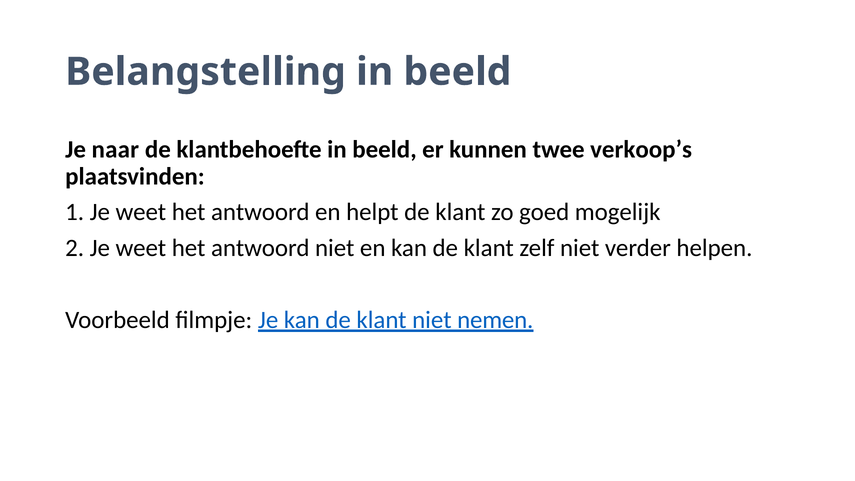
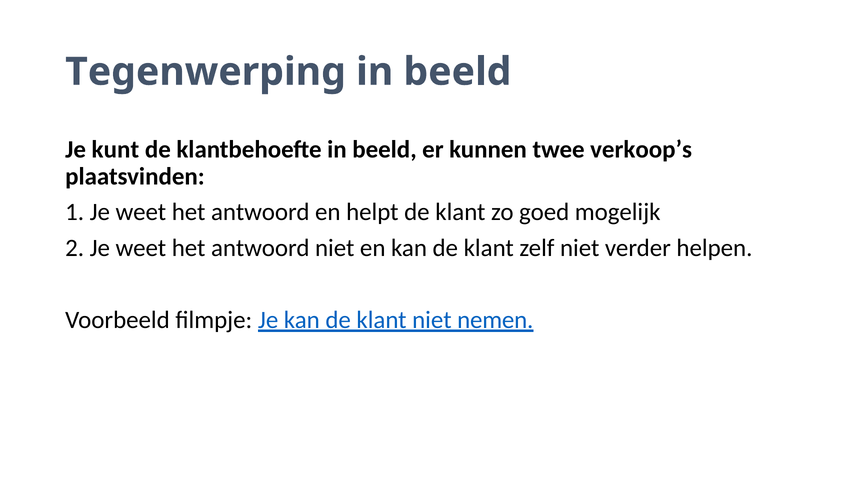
Belangstelling: Belangstelling -> Tegenwerping
naar: naar -> kunt
